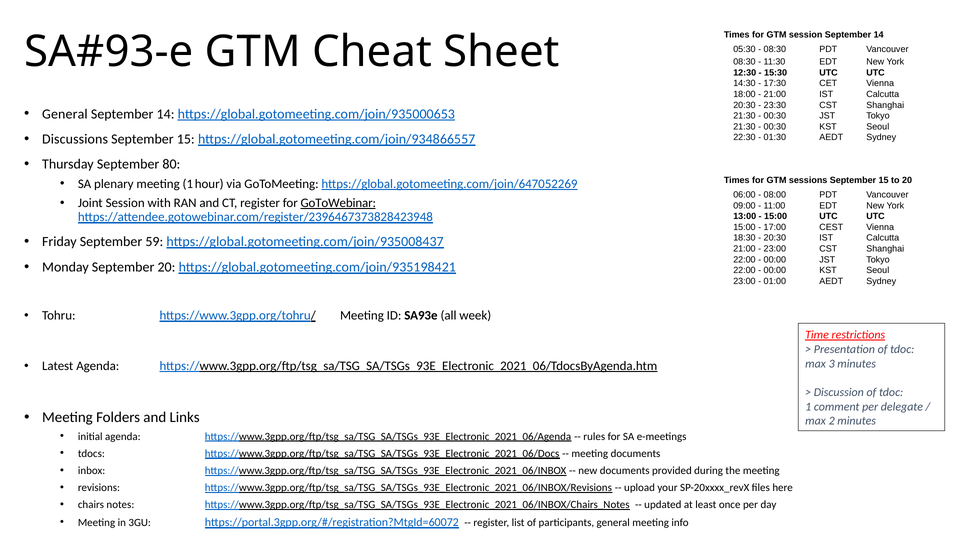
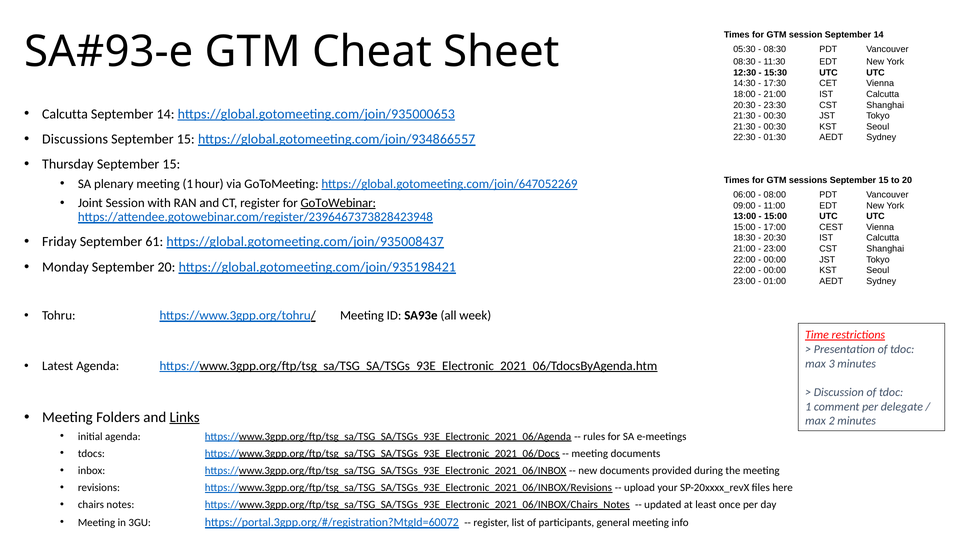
General at (65, 114): General -> Calcutta
Thursday September 80: 80 -> 15
59: 59 -> 61
Links underline: none -> present
